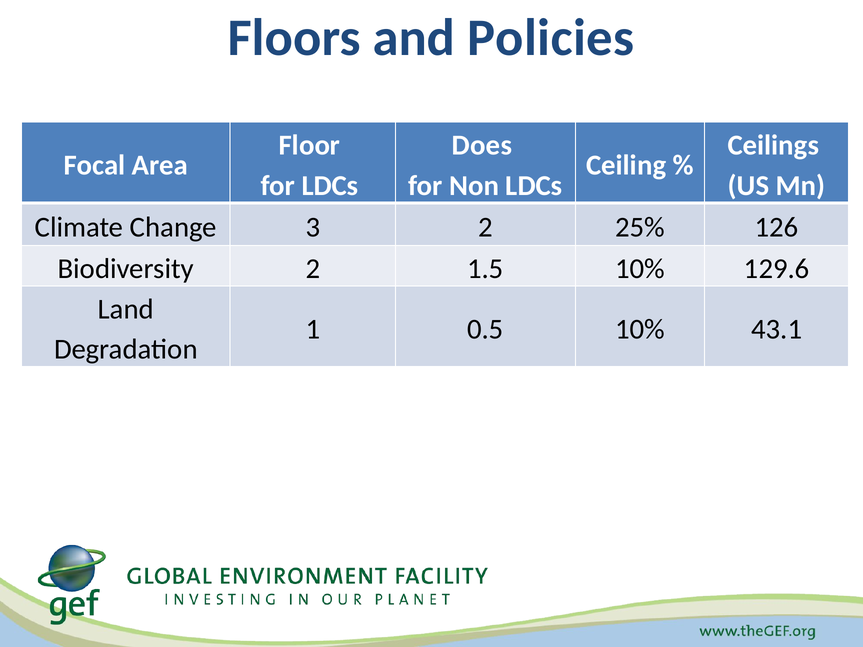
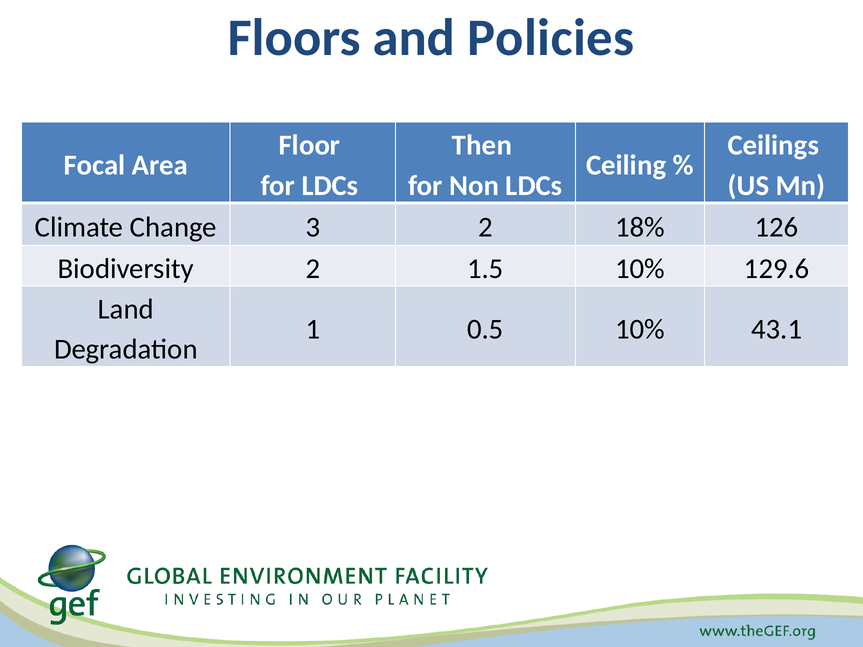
Does: Does -> Then
25%: 25% -> 18%
